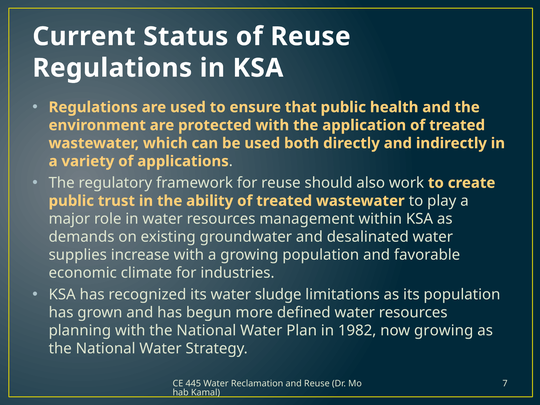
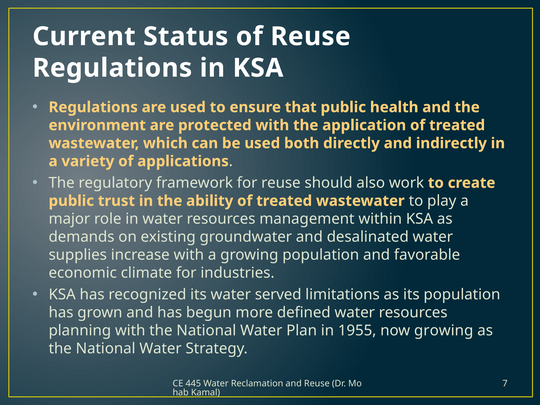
sludge: sludge -> served
1982: 1982 -> 1955
